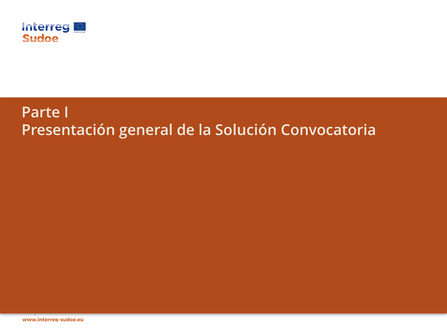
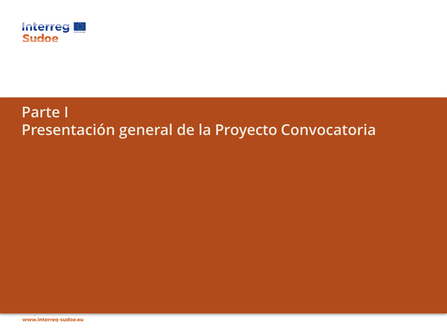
Solución: Solución -> Proyecto
